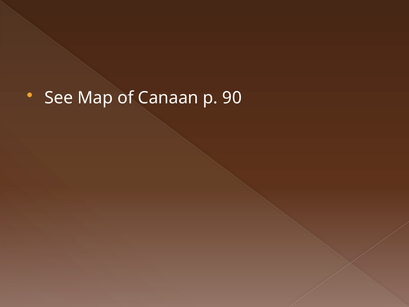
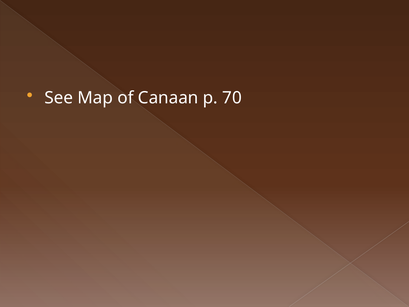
90: 90 -> 70
